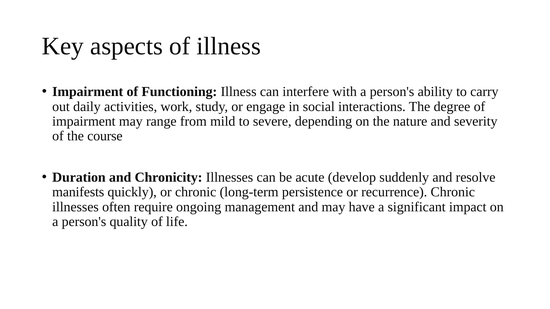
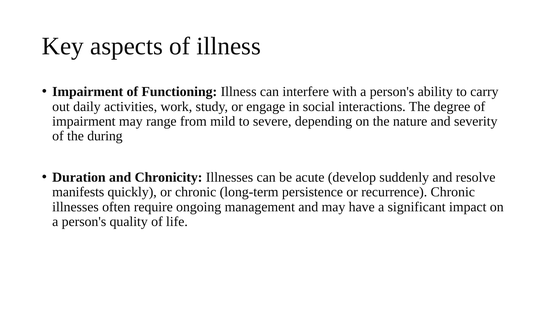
course: course -> during
